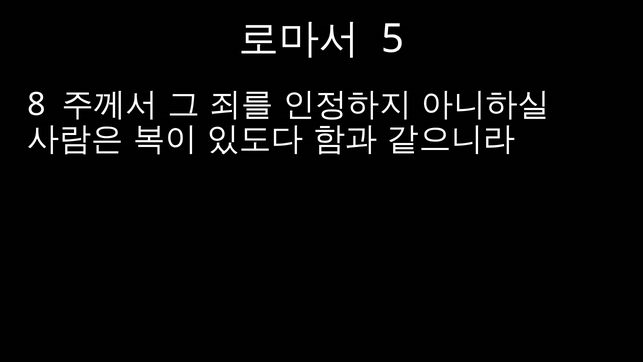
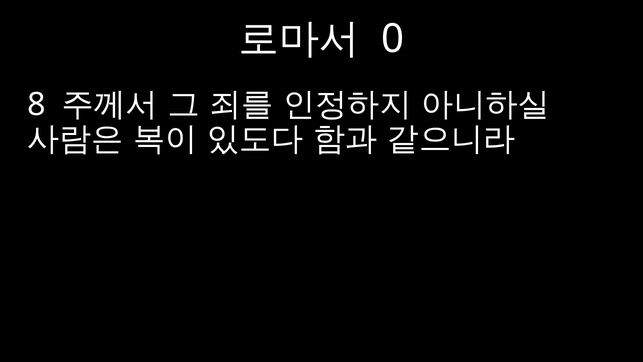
5: 5 -> 0
